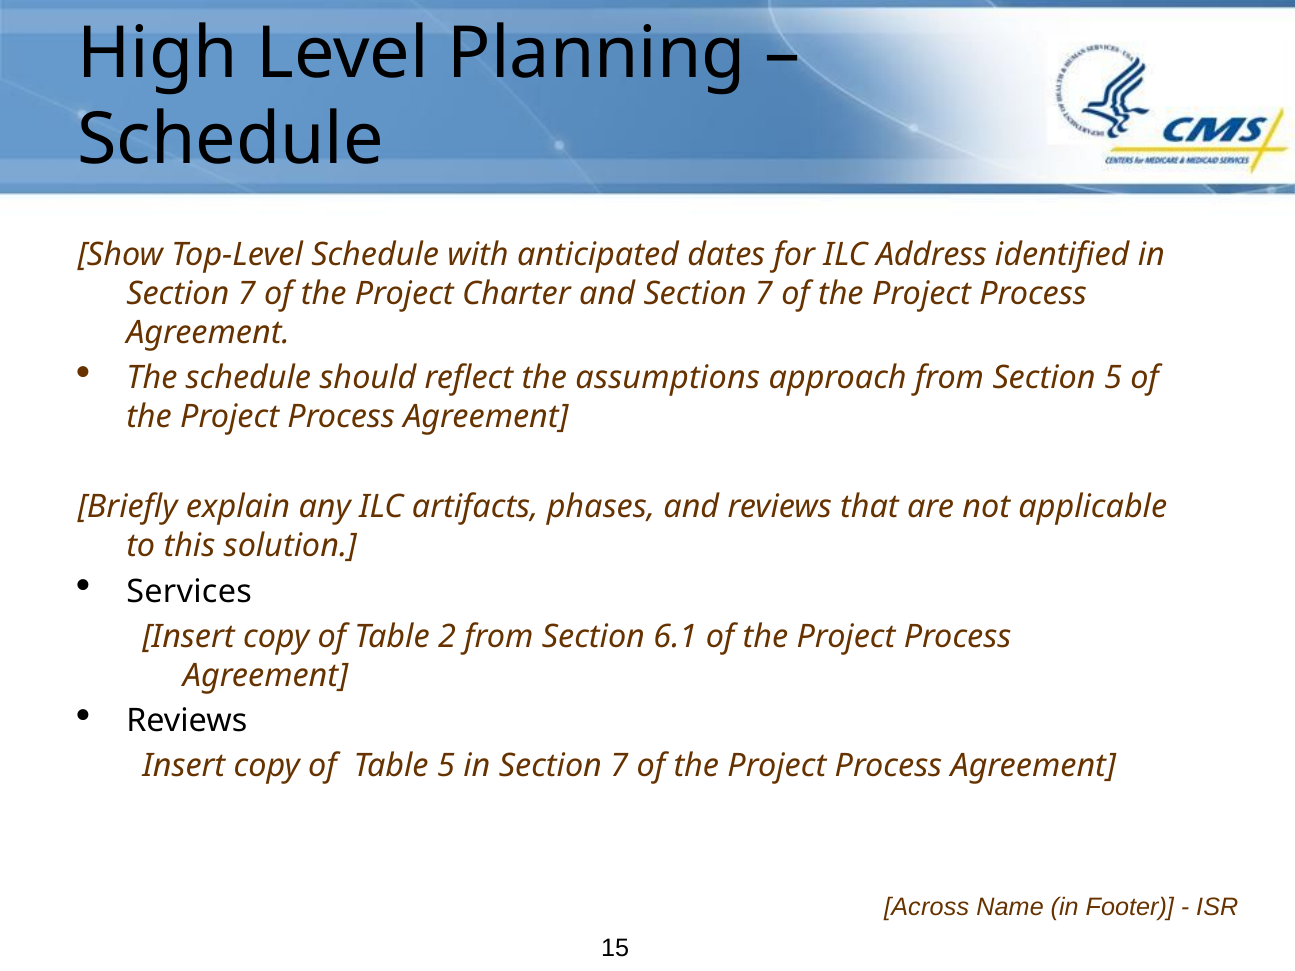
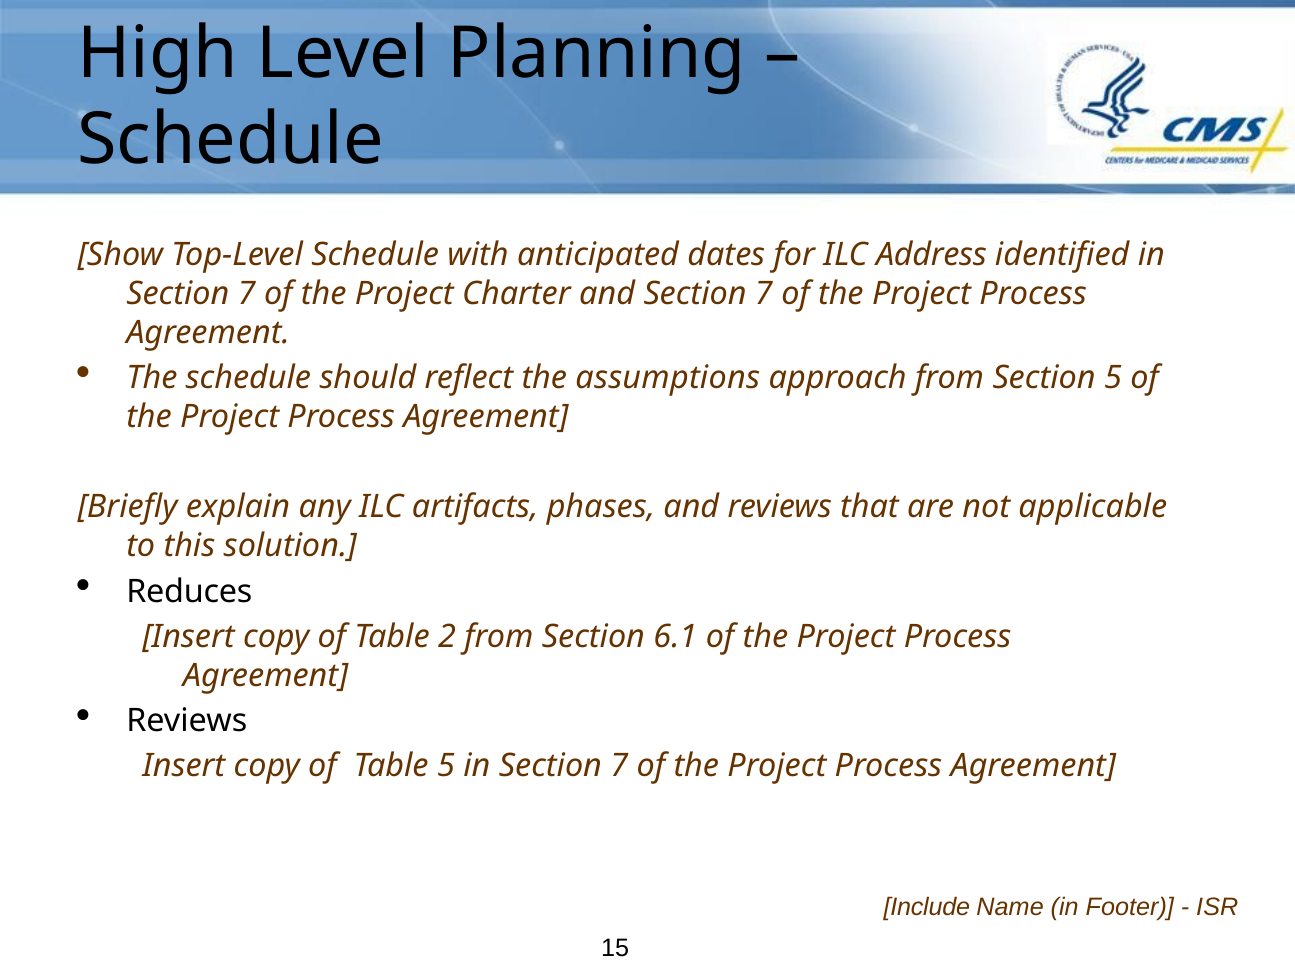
Services: Services -> Reduces
Across: Across -> Include
